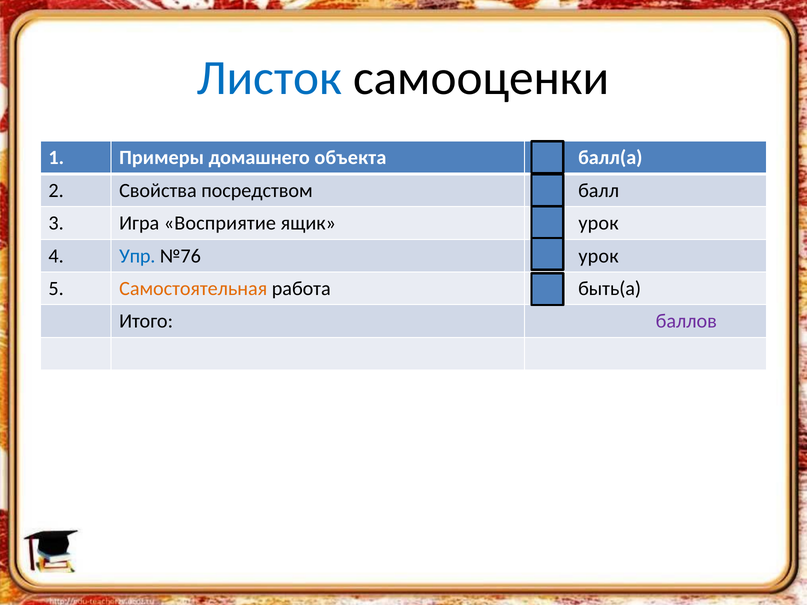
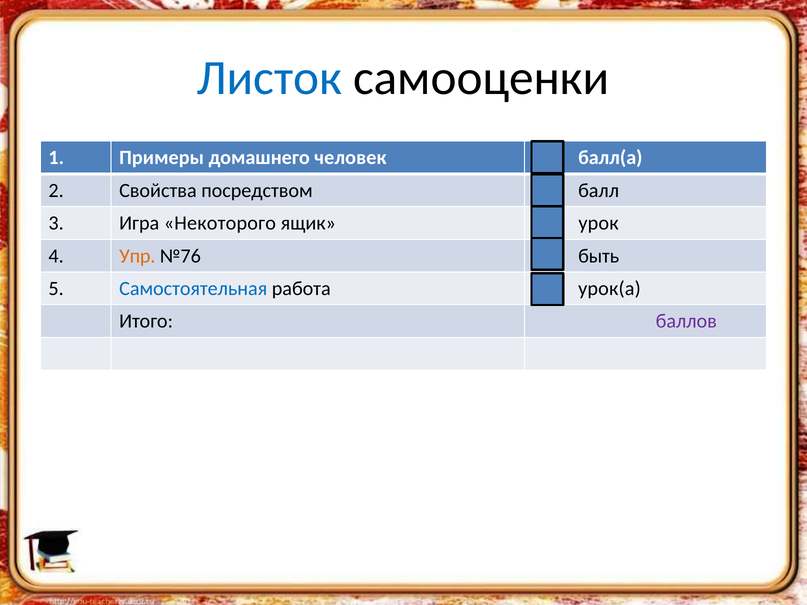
объекта: объекта -> человек
Восприятие: Восприятие -> Некоторого
Упр colour: blue -> orange
№76 урок: урок -> быть
Самостоятельная colour: orange -> blue
быть(а: быть(а -> урок(а
